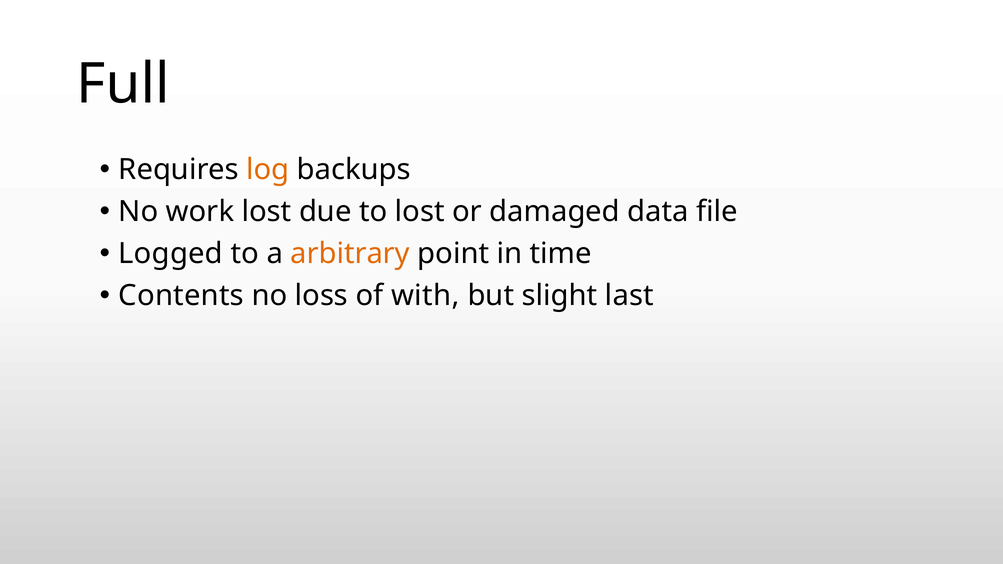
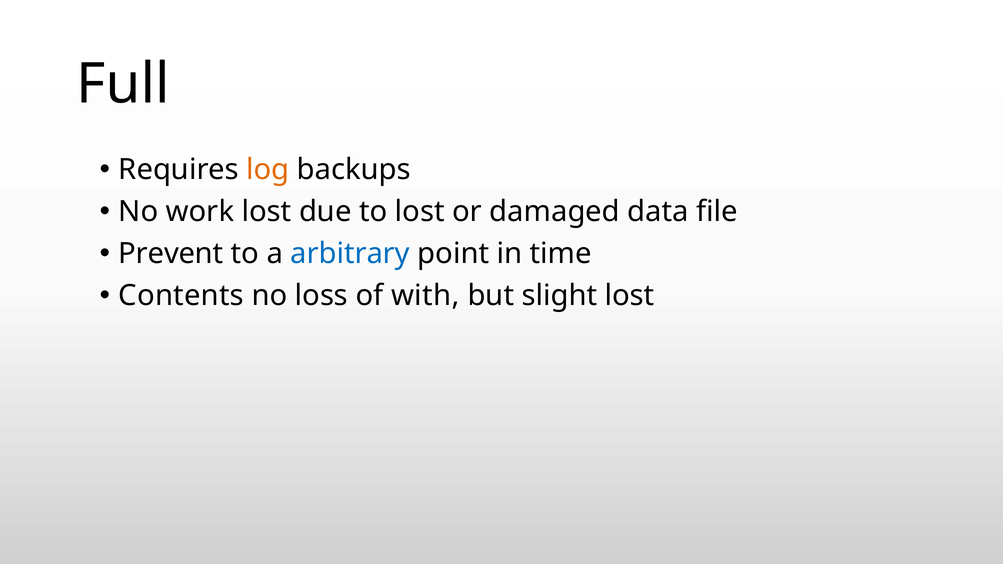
Logged: Logged -> Prevent
arbitrary colour: orange -> blue
slight last: last -> lost
